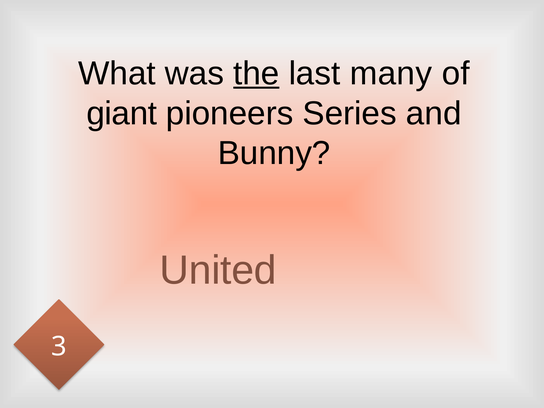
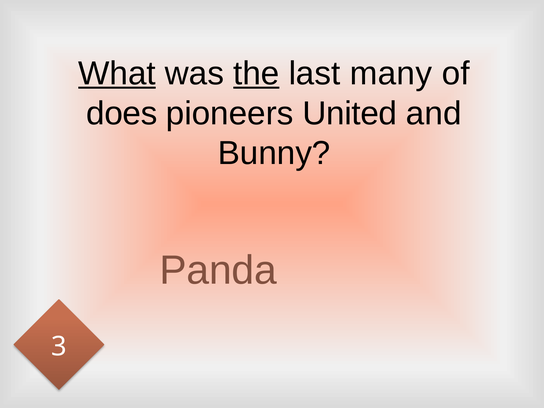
What underline: none -> present
giant: giant -> does
Series: Series -> United
United: United -> Panda
